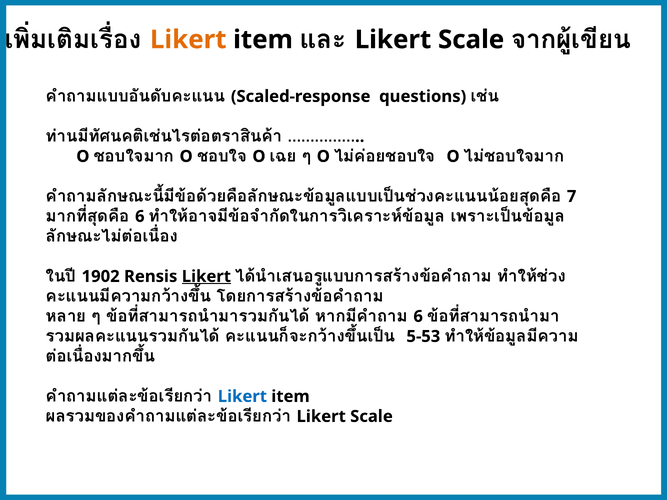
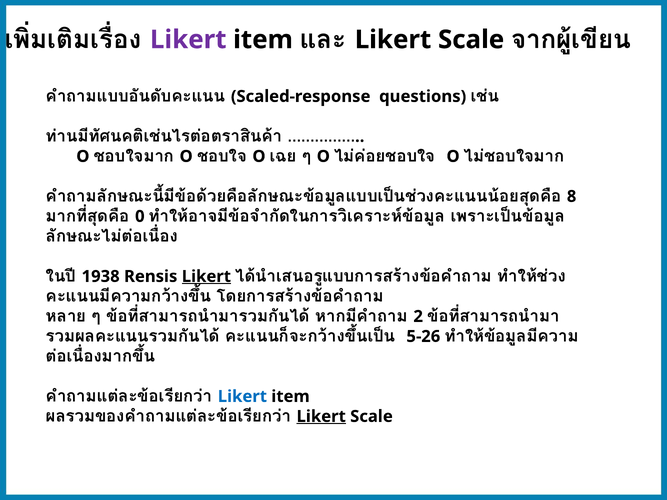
Likert at (188, 40) colour: orange -> purple
7: 7 -> 8
6 at (140, 217): 6 -> 0
1902: 1902 -> 1938
6 at (418, 317): 6 -> 2
5-53: 5-53 -> 5-26
Likert at (321, 417) underline: none -> present
